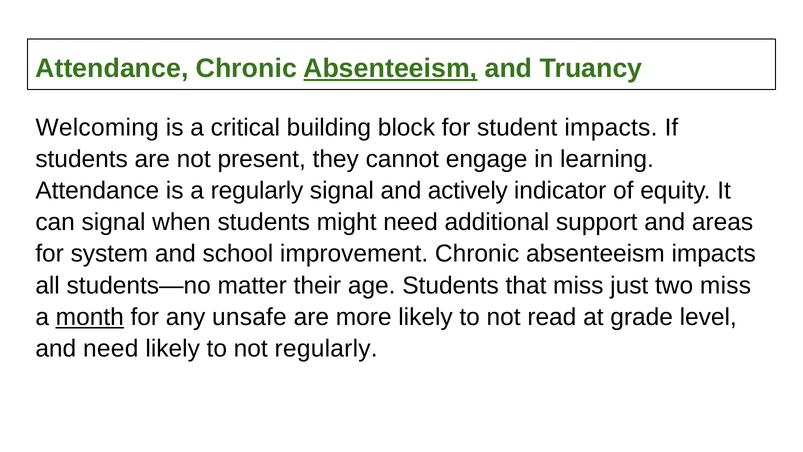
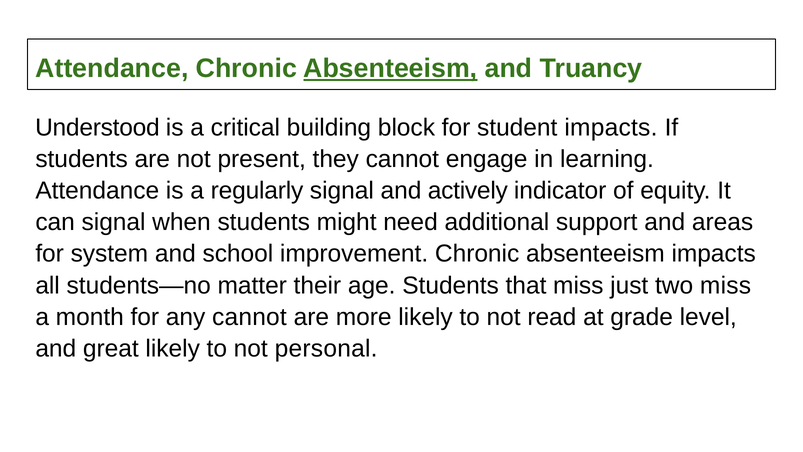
Welcoming: Welcoming -> Understood
month underline: present -> none
any unsafe: unsafe -> cannot
and need: need -> great
not regularly: regularly -> personal
